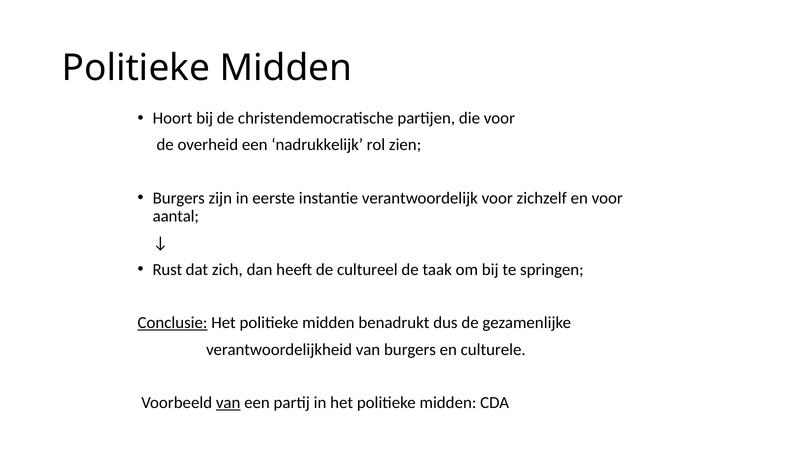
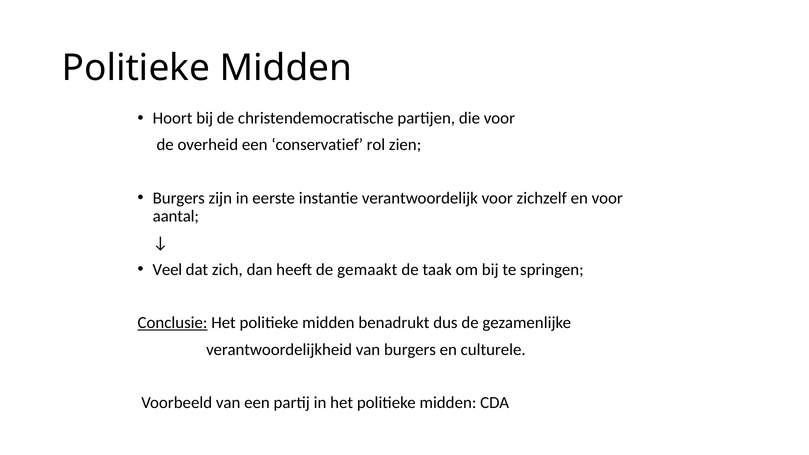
nadrukkelijk: nadrukkelijk -> conservatief
Rust: Rust -> Veel
cultureel: cultureel -> gemaakt
van at (228, 403) underline: present -> none
